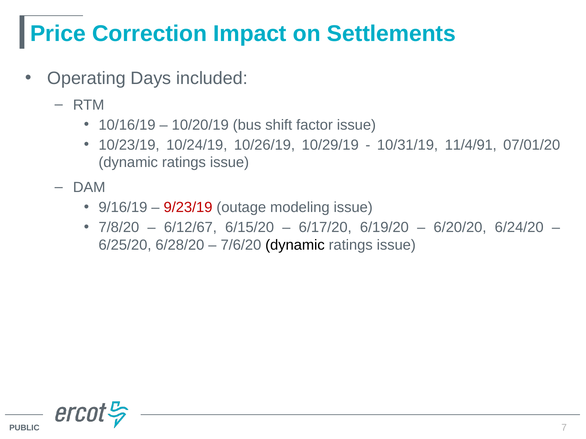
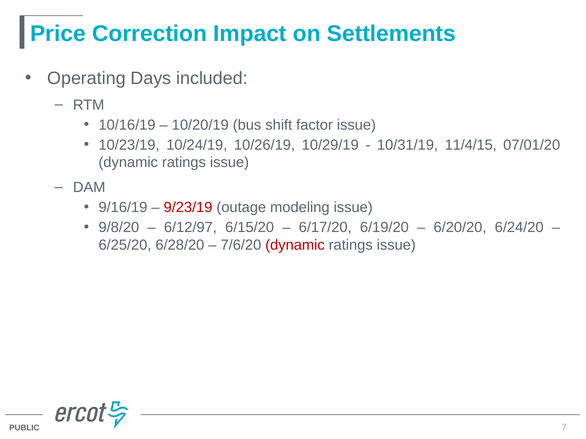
11/4/91: 11/4/91 -> 11/4/15
7/8/20: 7/8/20 -> 9/8/20
6/12/67: 6/12/67 -> 6/12/97
dynamic at (295, 245) colour: black -> red
